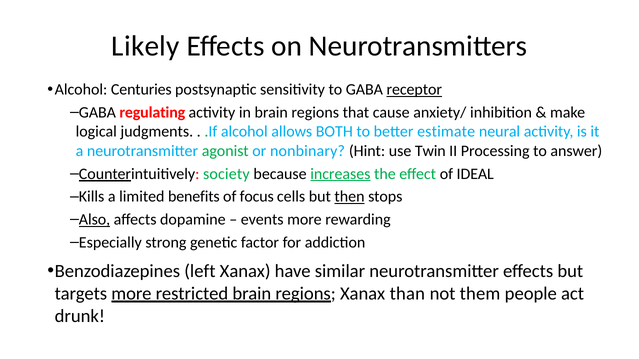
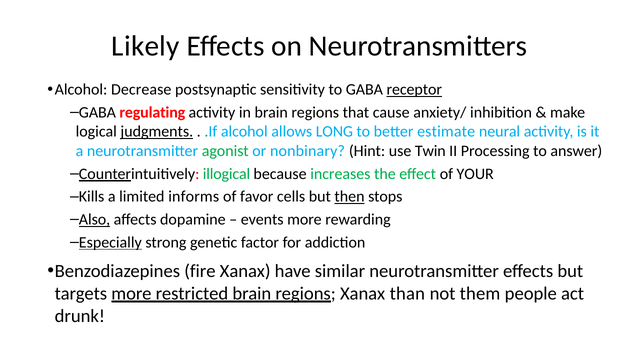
Centuries: Centuries -> Decrease
judgments underline: none -> present
BOTH: BOTH -> LONG
society: society -> illogical
increases underline: present -> none
IDEAL: IDEAL -> YOUR
benefits: benefits -> informs
focus: focus -> favor
Especially underline: none -> present
left: left -> fire
